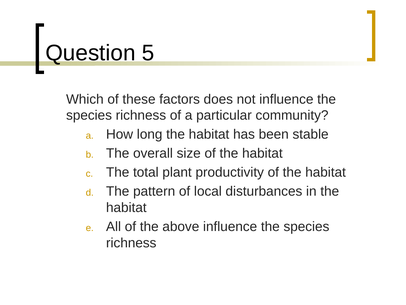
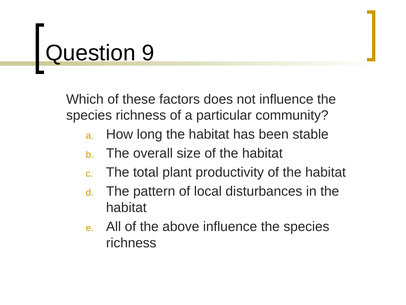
5: 5 -> 9
